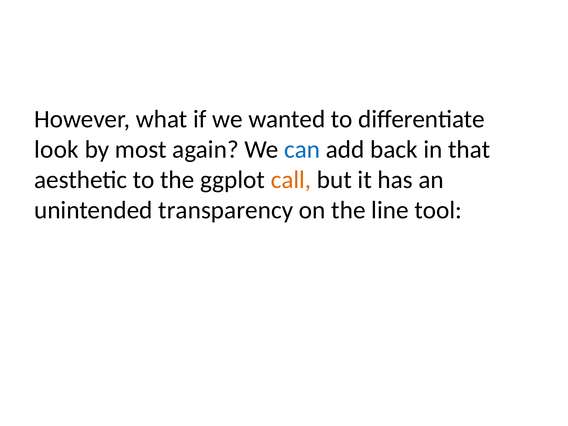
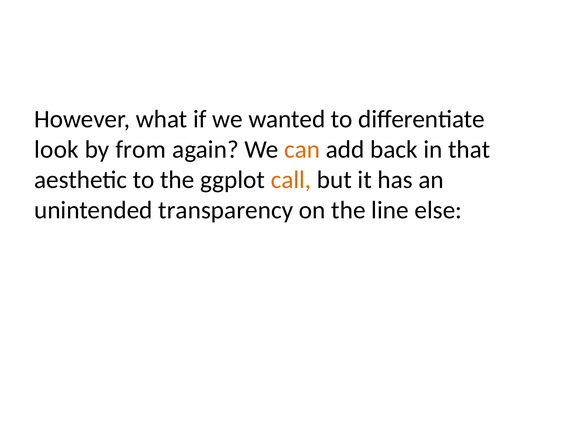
most: most -> from
can colour: blue -> orange
tool: tool -> else
